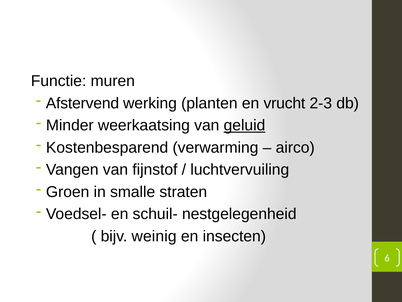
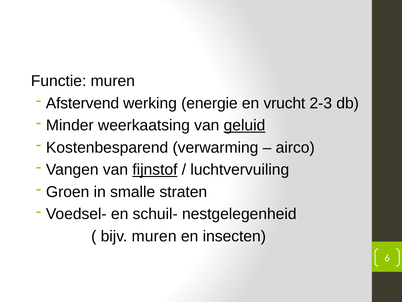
planten: planten -> energie
fijnstof underline: none -> present
bijv weinig: weinig -> muren
